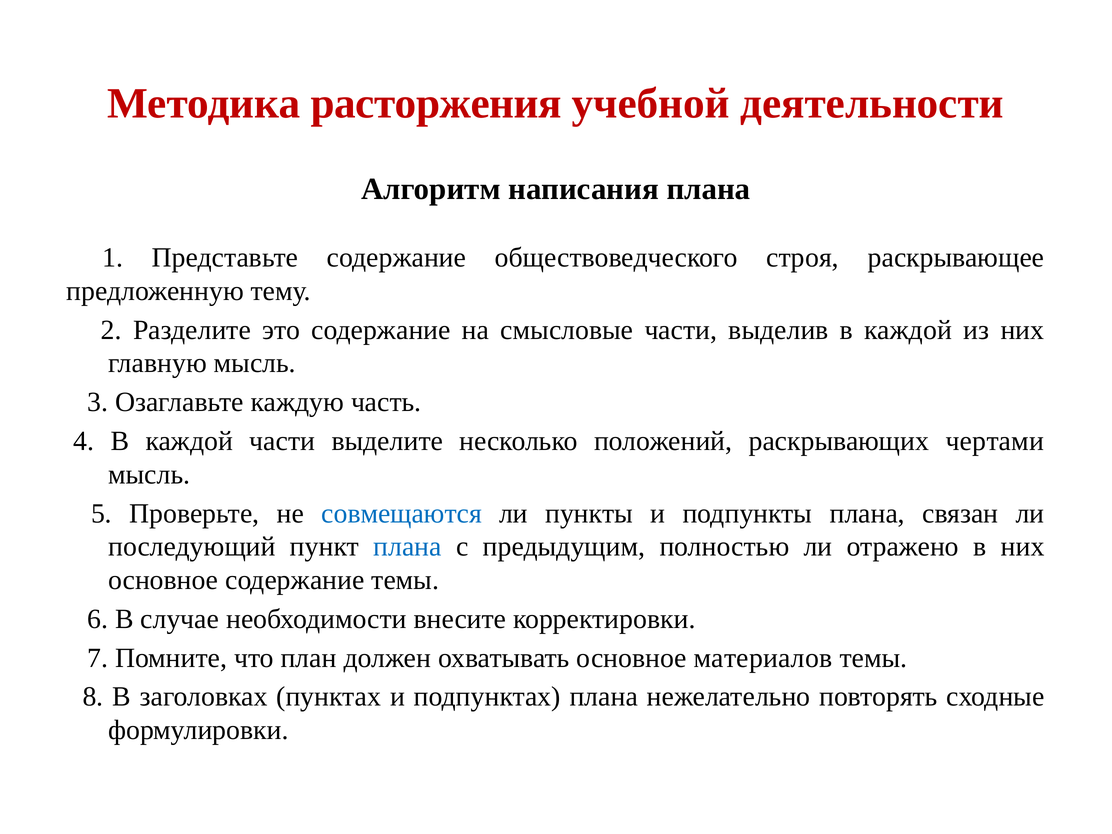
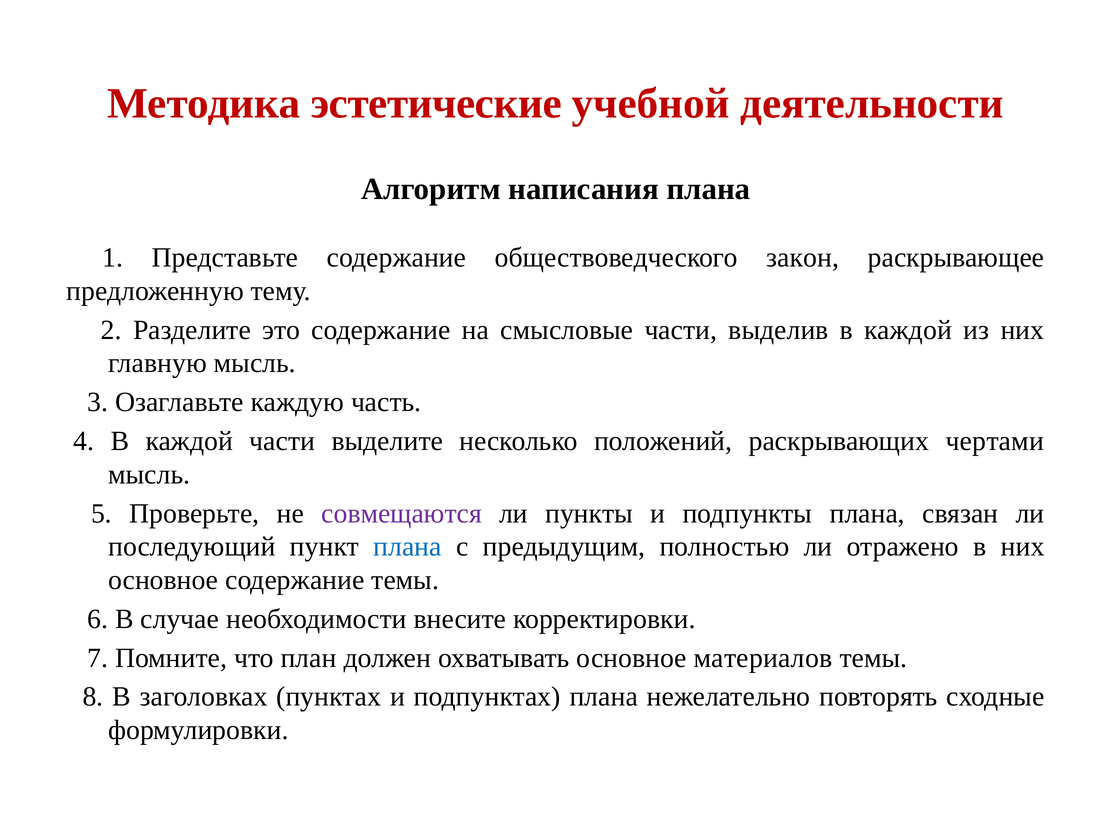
расторжения: расторжения -> эстетические
строя: строя -> закон
совмещаются colour: blue -> purple
